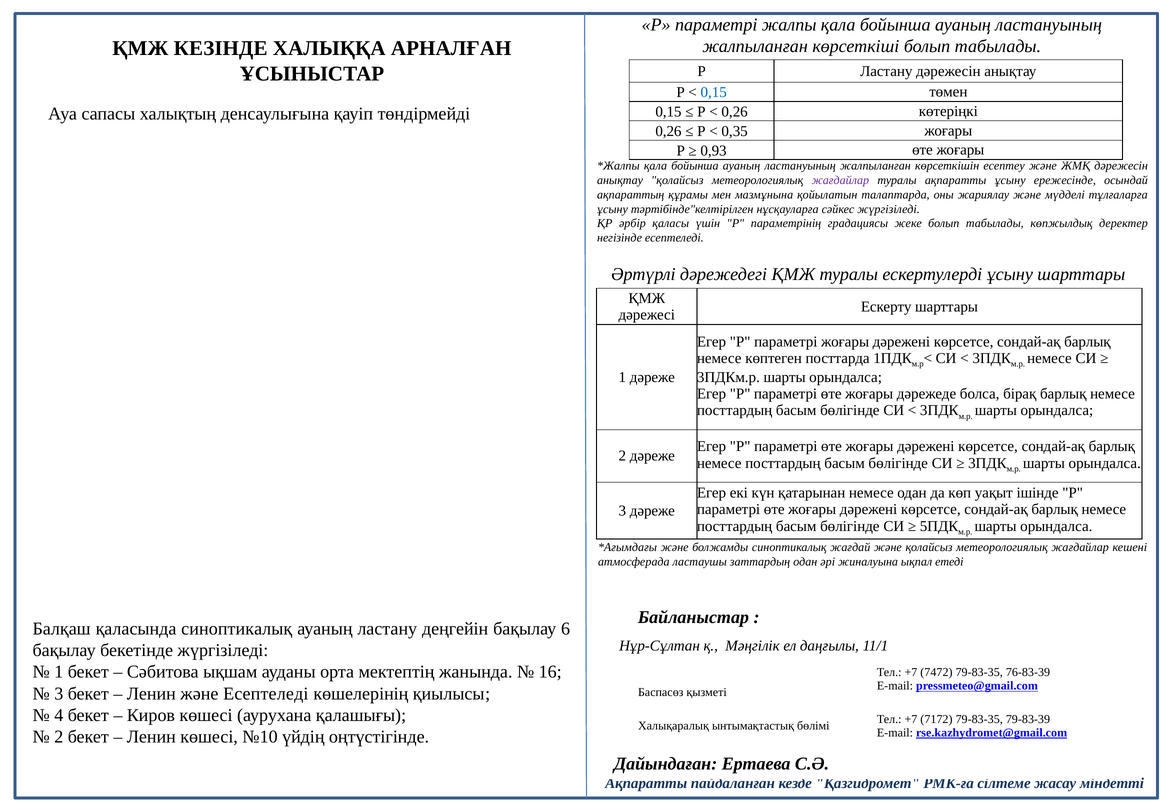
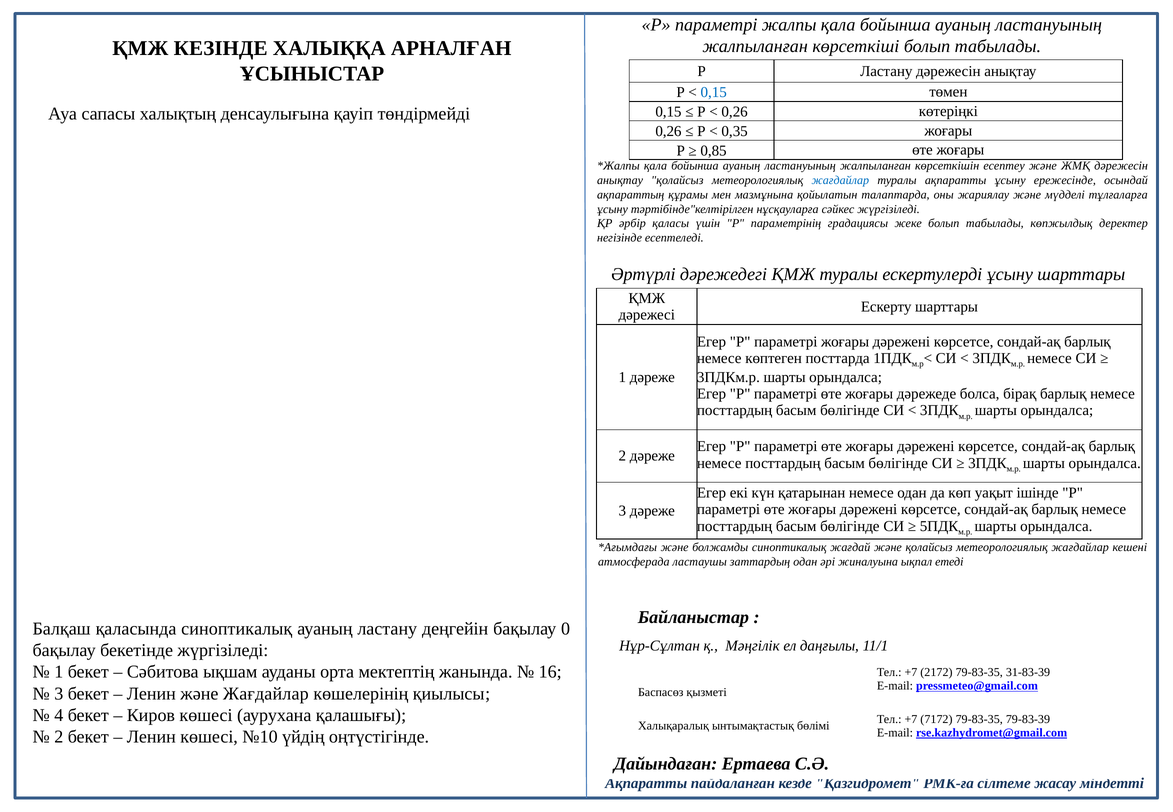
0,93: 0,93 -> 0,85
жағдайлар at (840, 180) colour: purple -> blue
6: 6 -> 0
7472: 7472 -> 2172
76-83-39: 76-83-39 -> 31-83-39
және Есептеледі: Есептеледі -> Жағдайлар
